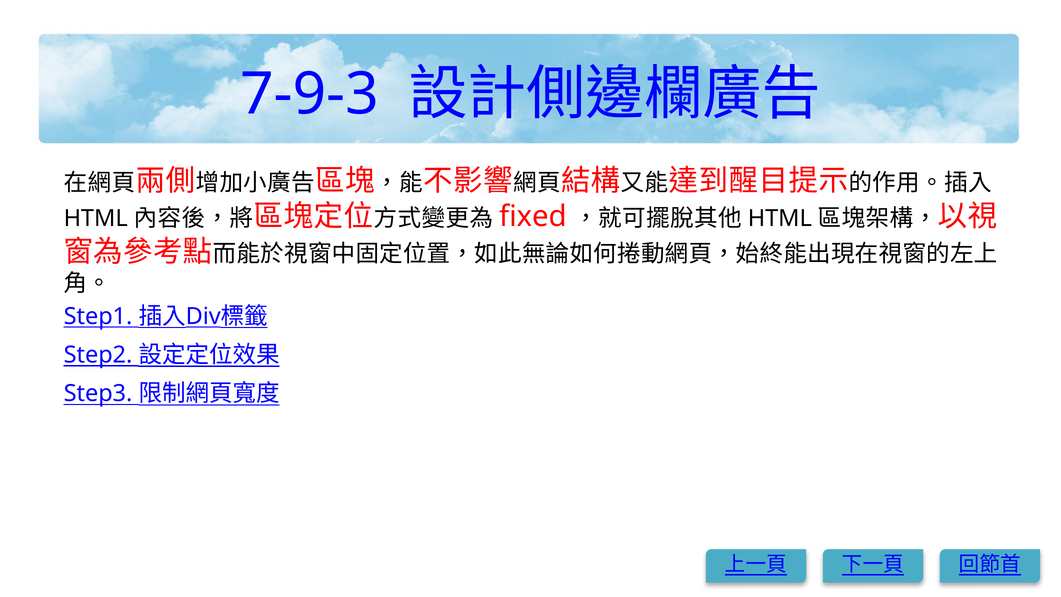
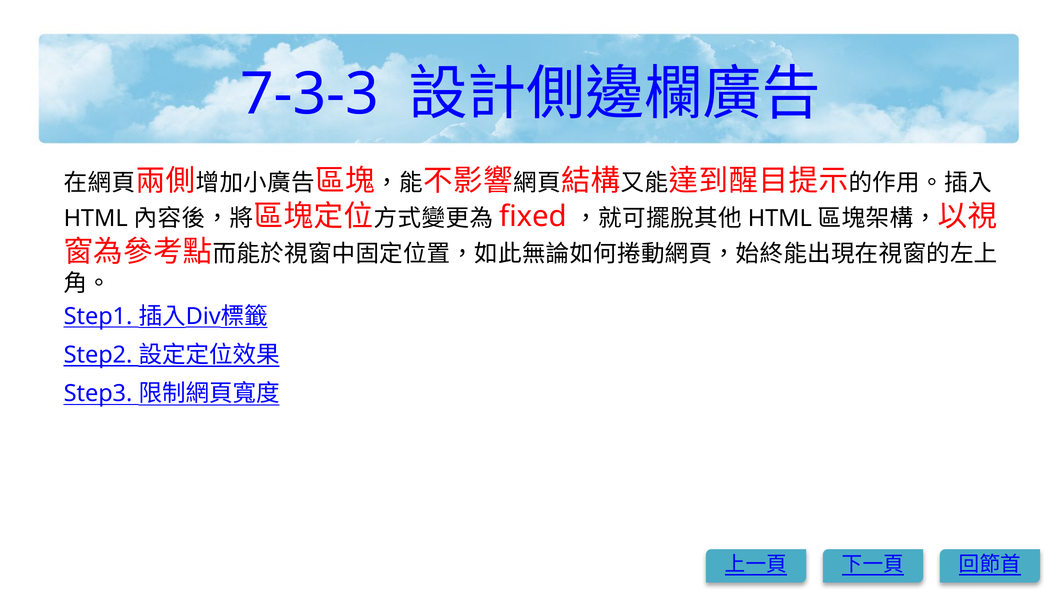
7-9-3: 7-9-3 -> 7-3-3
